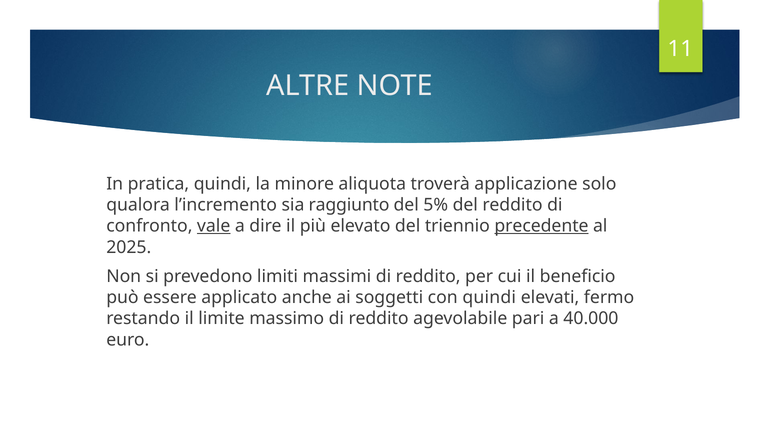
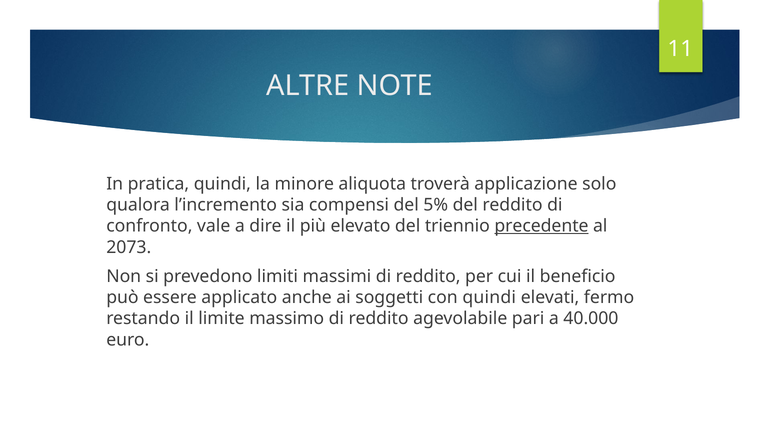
raggiunto: raggiunto -> compensi
vale underline: present -> none
2025: 2025 -> 2073
